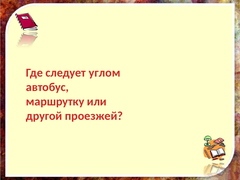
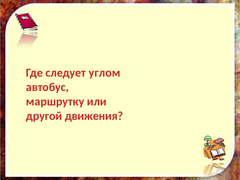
проезжей: проезжей -> движения
